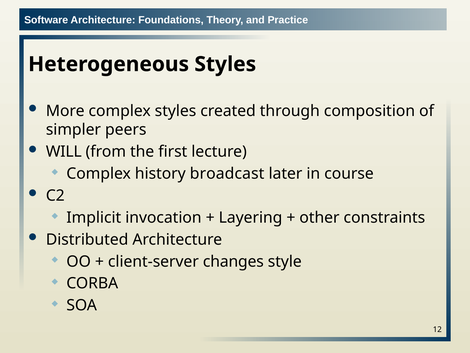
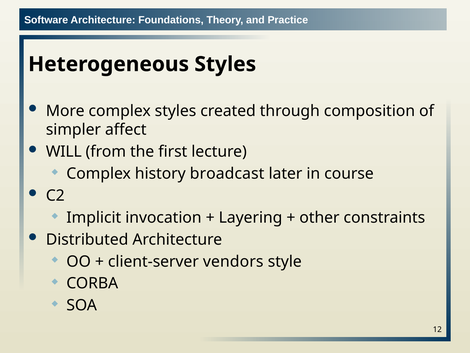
peers: peers -> affect
changes: changes -> vendors
